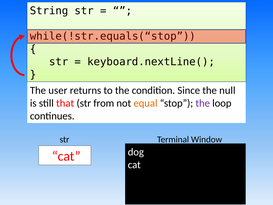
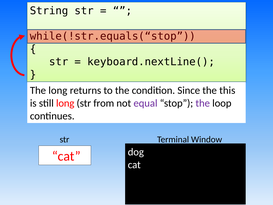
The user: user -> long
null: null -> this
still that: that -> long
equal colour: orange -> purple
